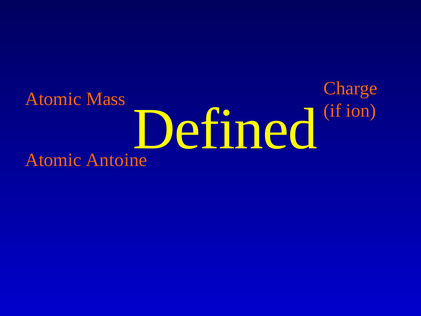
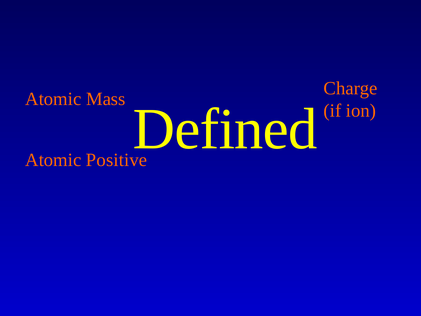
Antoine: Antoine -> Positive
